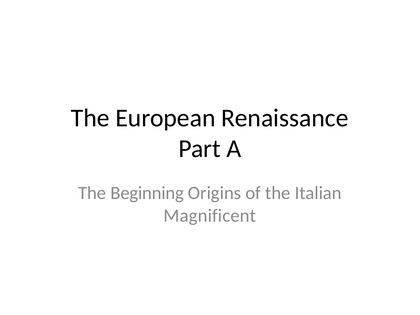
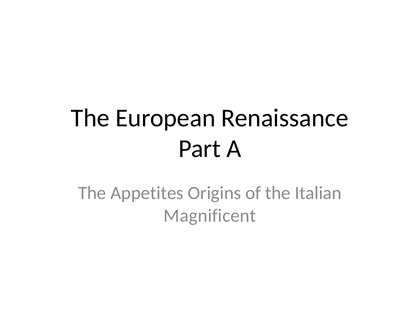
Beginning: Beginning -> Appetites
